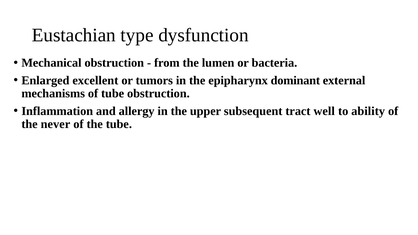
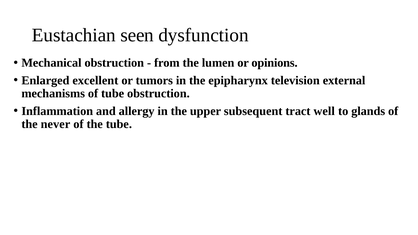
type: type -> seen
bacteria: bacteria -> opinions
dominant: dominant -> television
ability: ability -> glands
